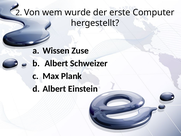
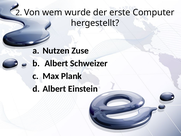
Wissen: Wissen -> Nutzen
